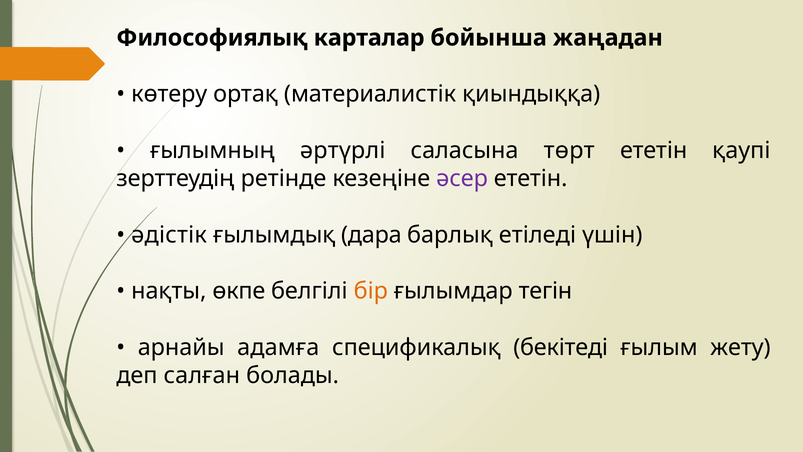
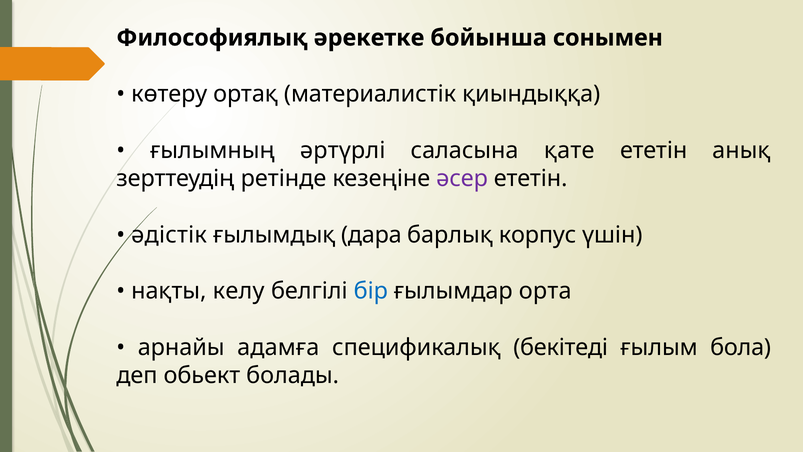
карталар: карталар -> әрекетке
жаңадан: жаңадан -> сонымен
төрт: төрт -> қате
қаупі: қаупі -> анық
етіледі: етіледі -> корпус
өкпе: өкпе -> келу
бір colour: orange -> blue
тегін: тегін -> орта
жету: жету -> бола
салған: салған -> обьект
